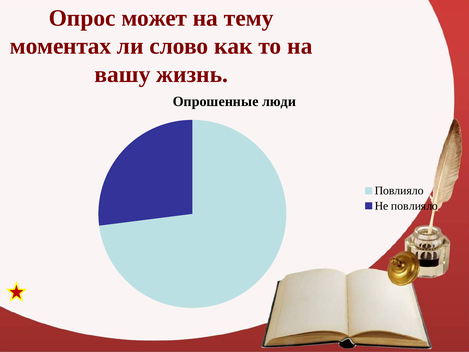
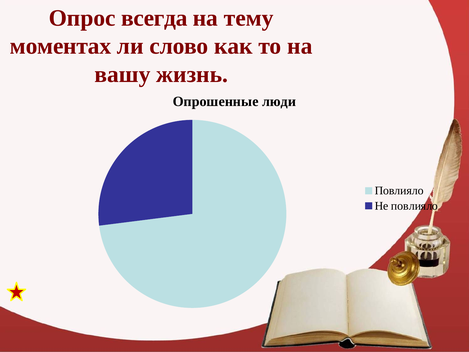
может: может -> всегда
